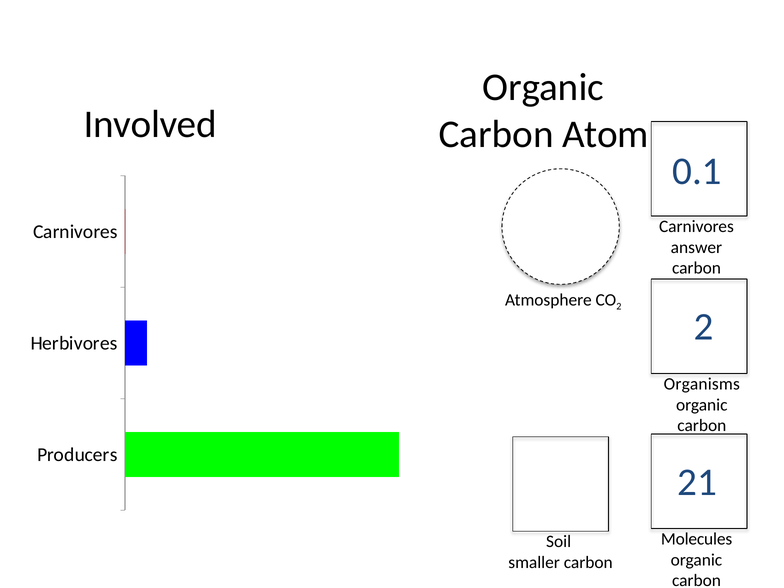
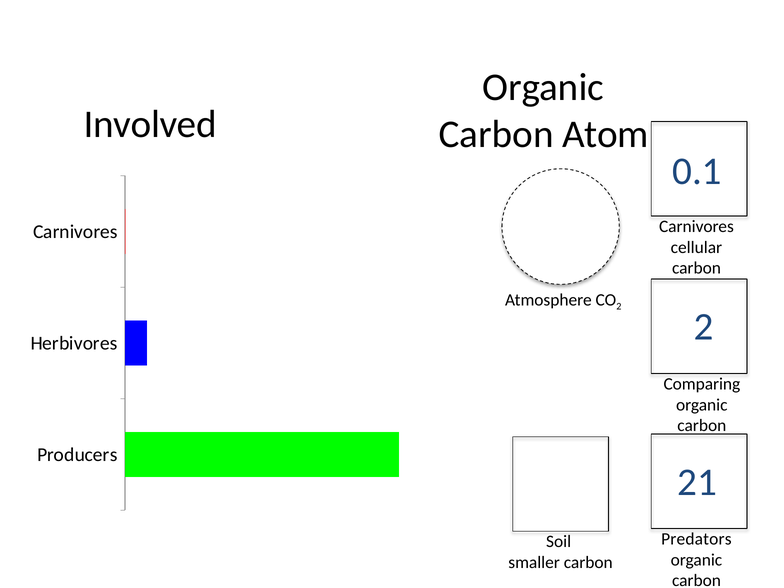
answer: answer -> cellular
Organisms: Organisms -> Comparing
Molecules: Molecules -> Predators
